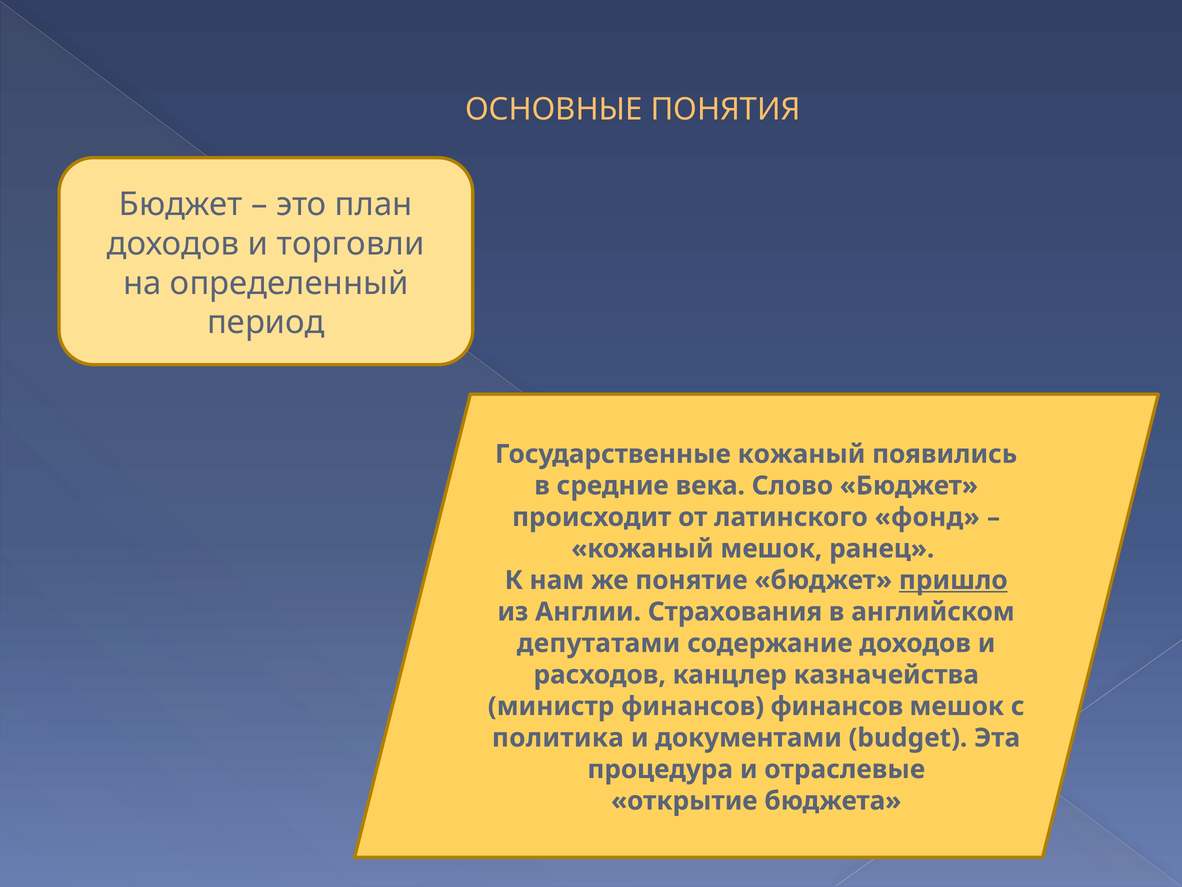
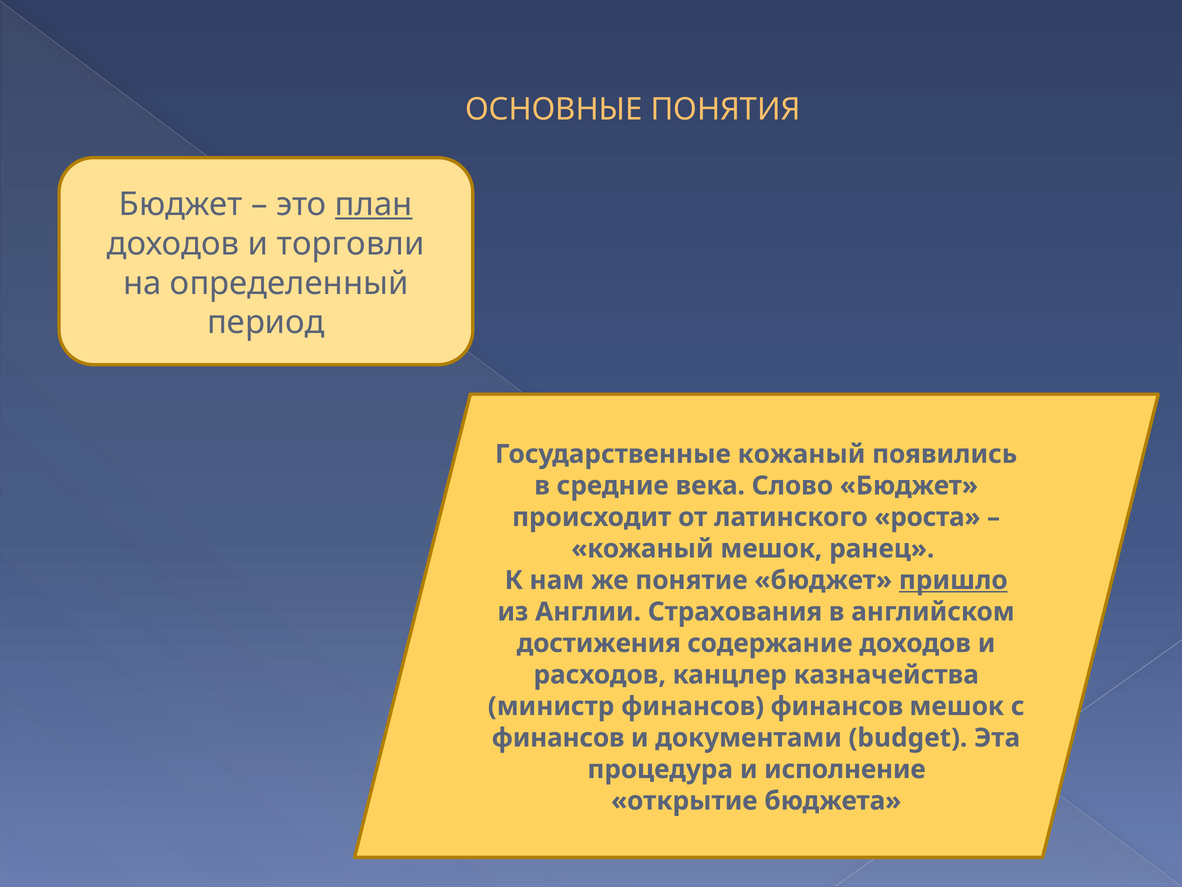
план underline: none -> present
фонд: фонд -> роста
депутатами: депутатами -> достижения
политика at (558, 737): политика -> финансов
отраслевые: отраслевые -> исполнение
